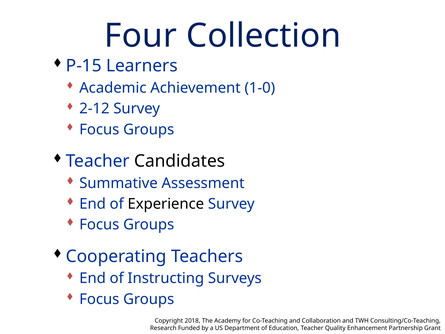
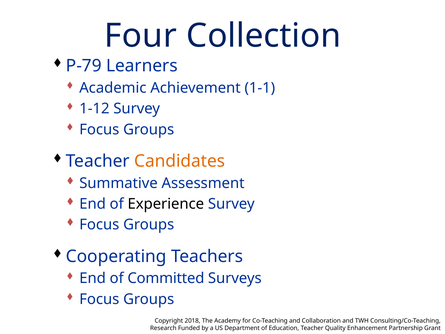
P-15: P-15 -> P-79
1-0: 1-0 -> 1-1
2-12: 2-12 -> 1-12
Candidates colour: black -> orange
Instructing: Instructing -> Committed
